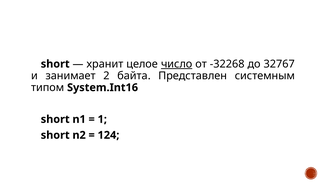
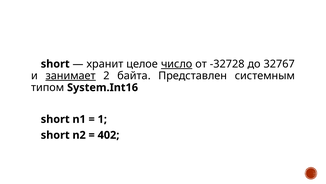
-32268: -32268 -> -32728
занимает underline: none -> present
124: 124 -> 402
